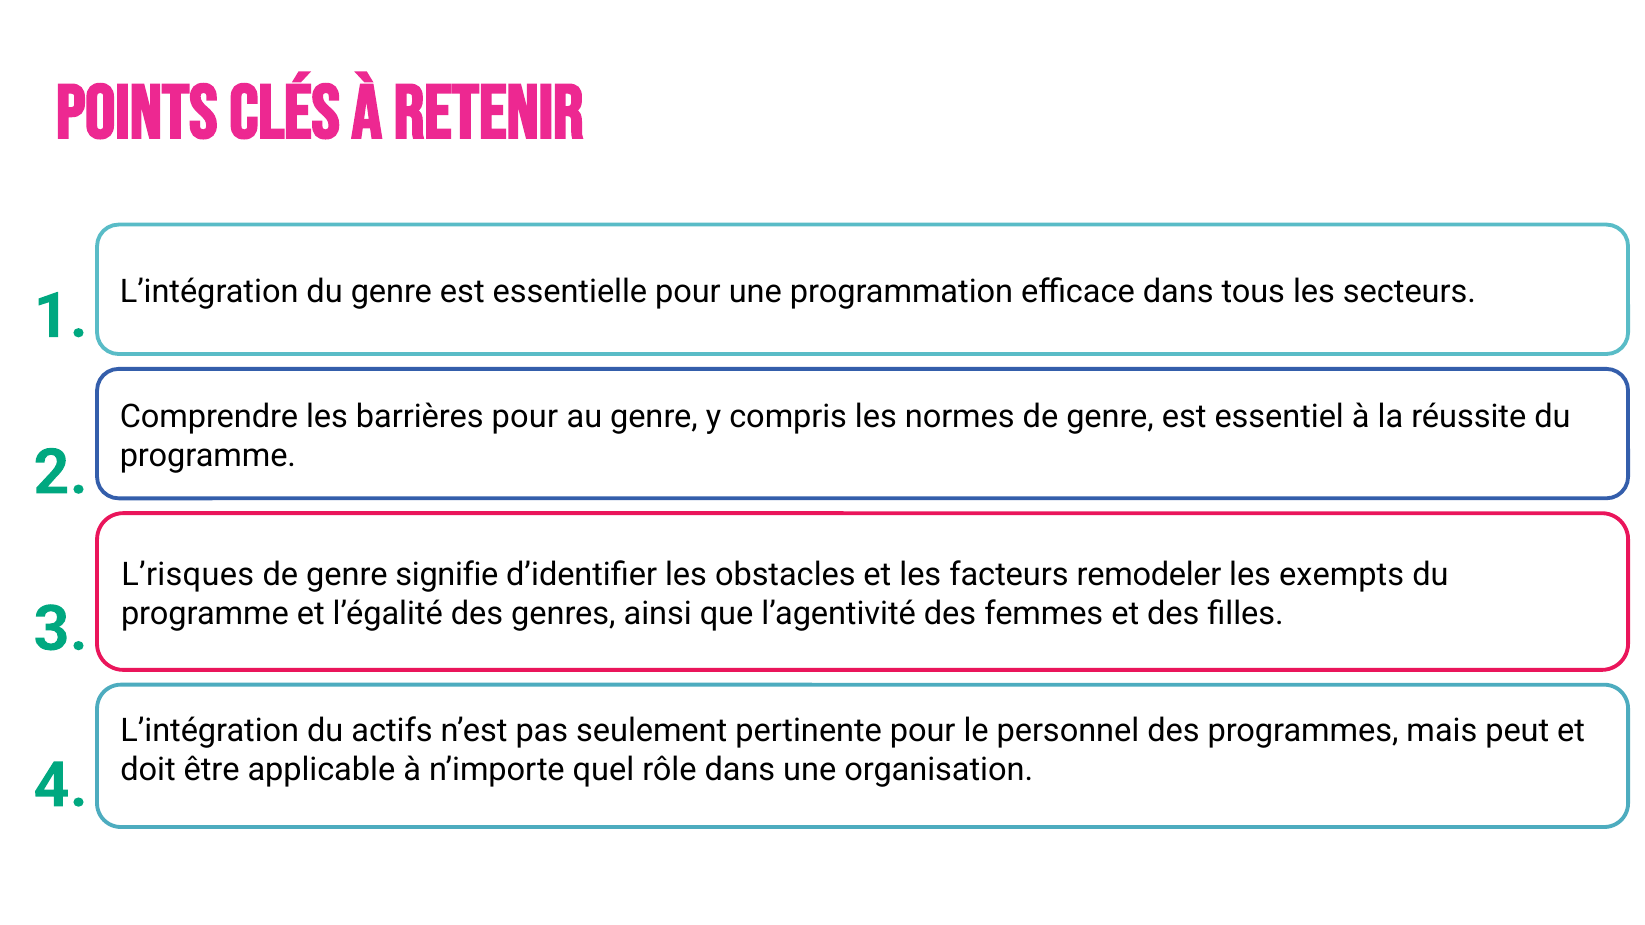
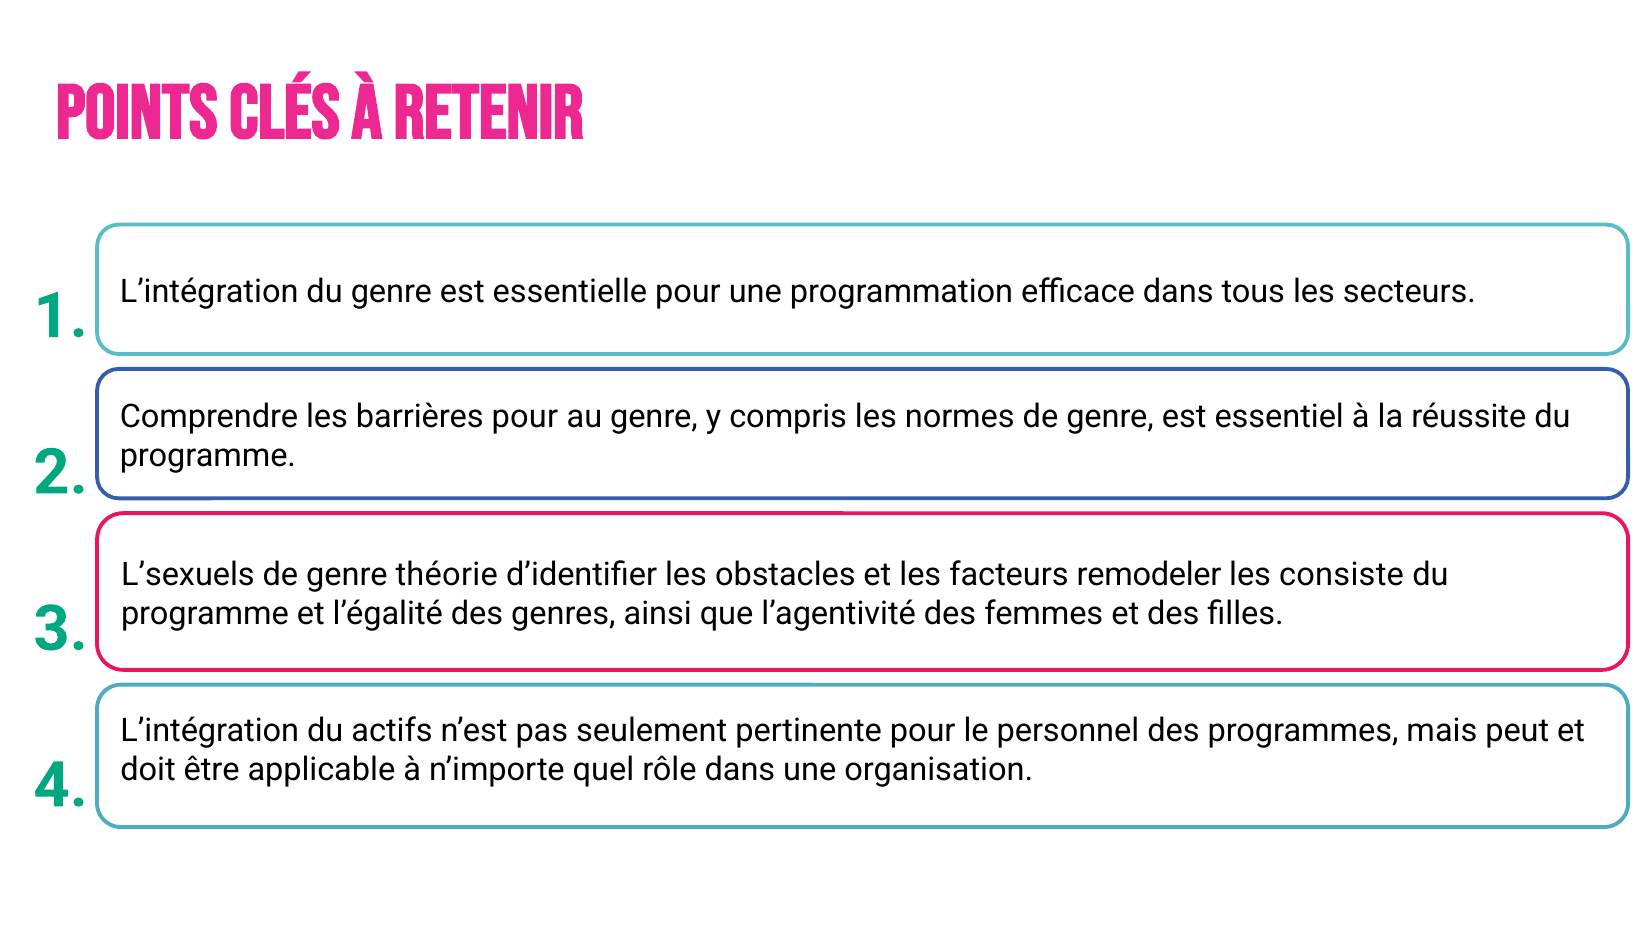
L’risques: L’risques -> L’sexuels
signifie: signifie -> théorie
exempts: exempts -> consiste
